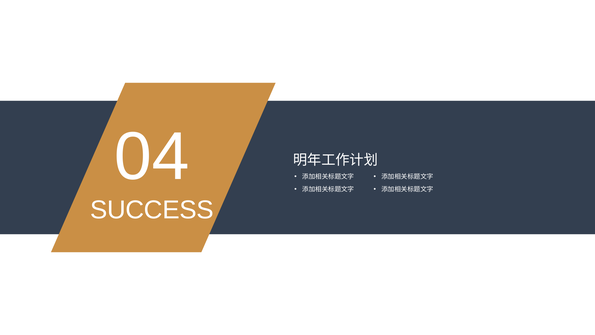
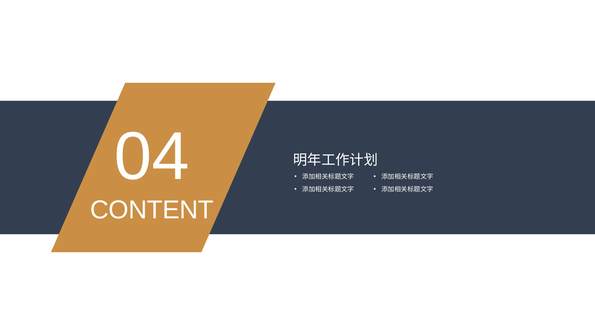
SUCCESS: SUCCESS -> CONTENT
